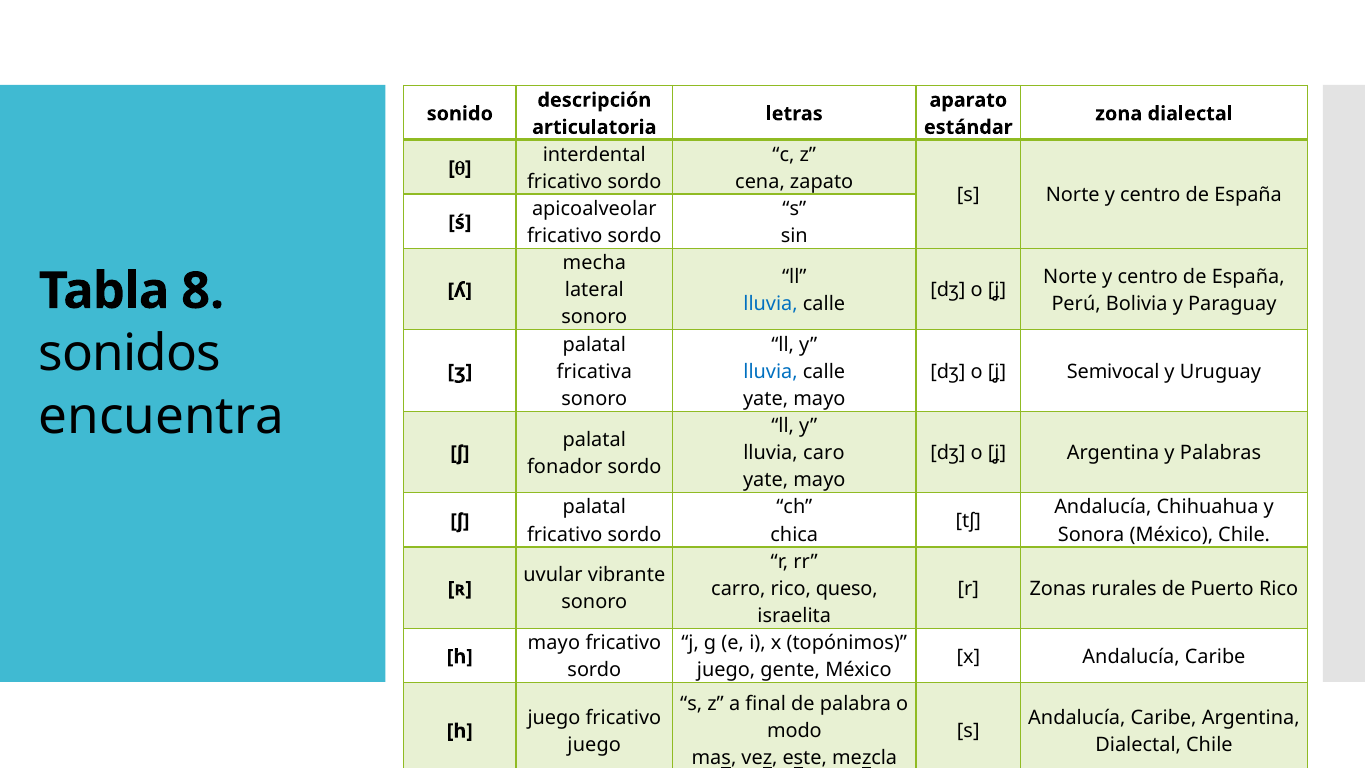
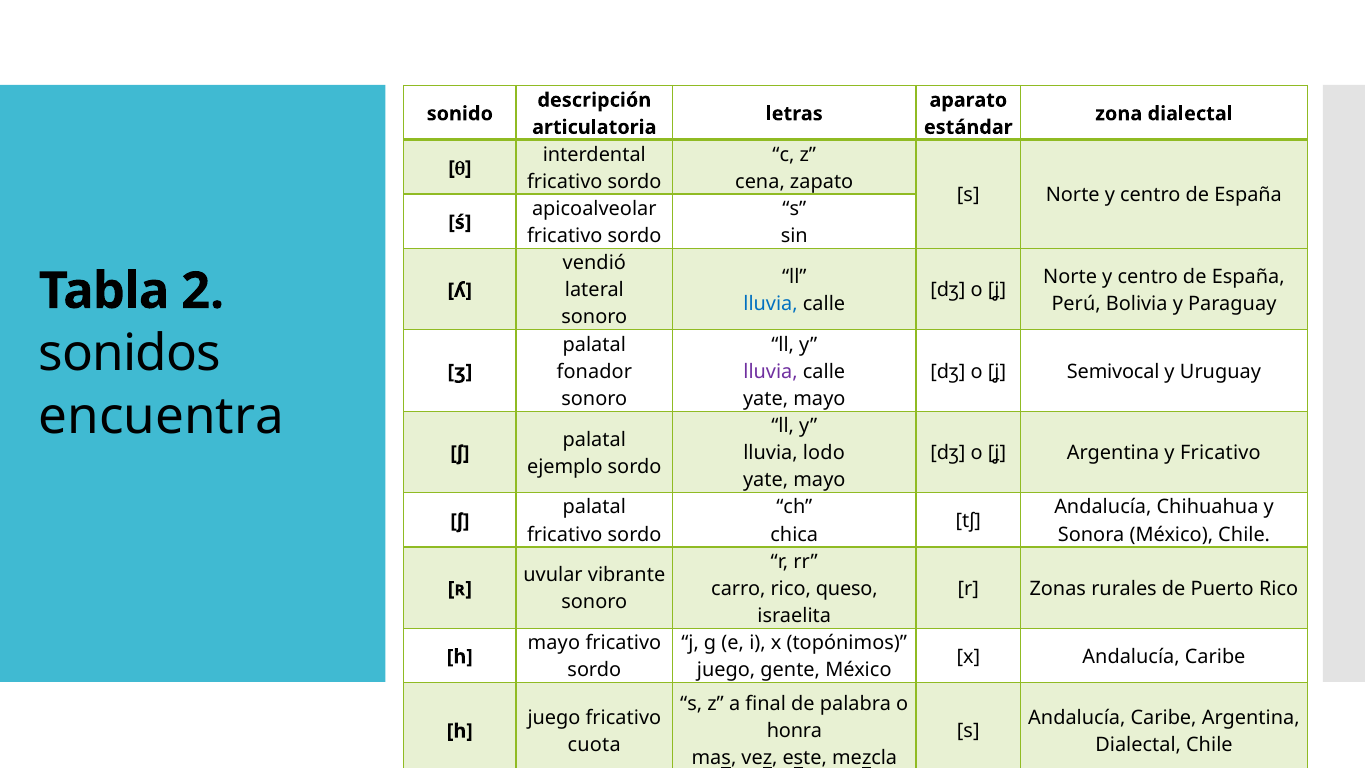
mecha: mecha -> vendió
8: 8 -> 2
fricativa: fricativa -> fonador
lluvia at (771, 372) colour: blue -> purple
caro: caro -> lodo
y Palabras: Palabras -> Fricativo
fonador: fonador -> ejemplo
modo: modo -> honra
juego at (594, 744): juego -> cuota
